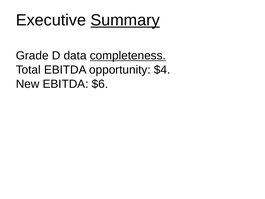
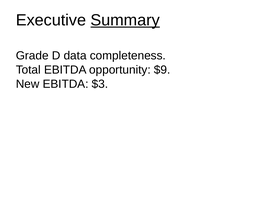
completeness underline: present -> none
$4: $4 -> $9
$6: $6 -> $3
